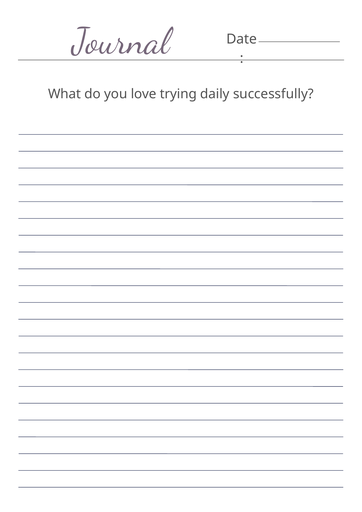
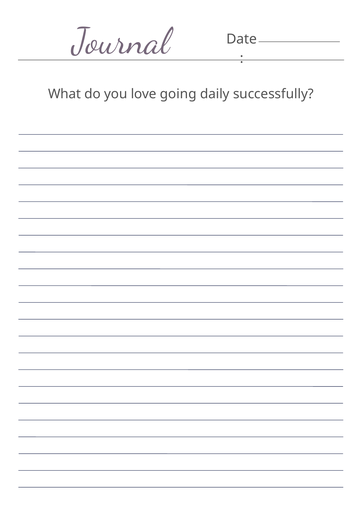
trying: trying -> going
